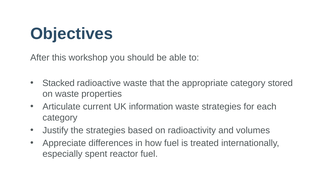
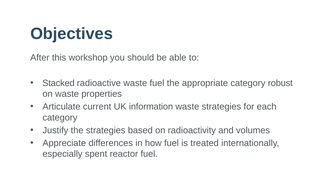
waste that: that -> fuel
stored: stored -> robust
